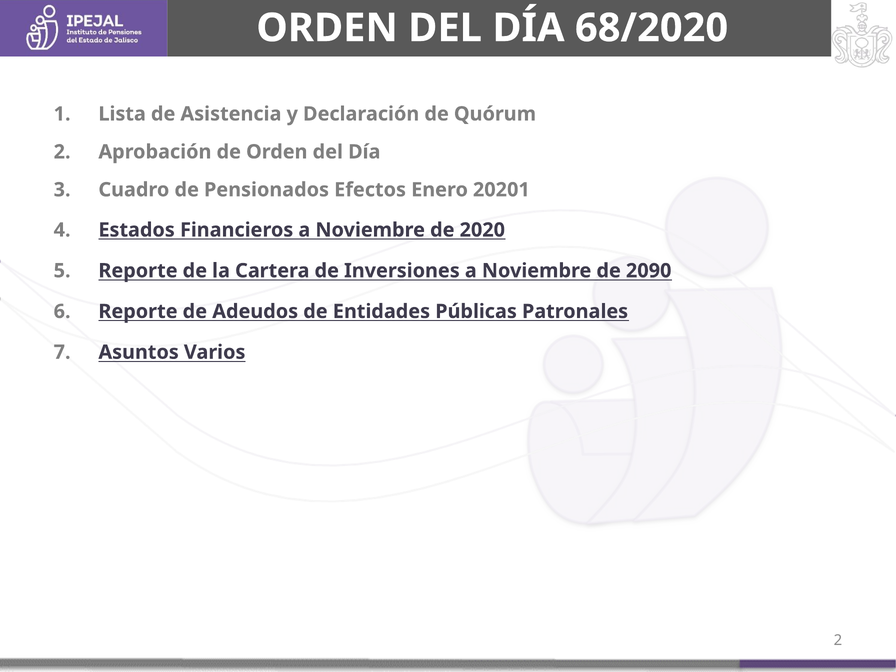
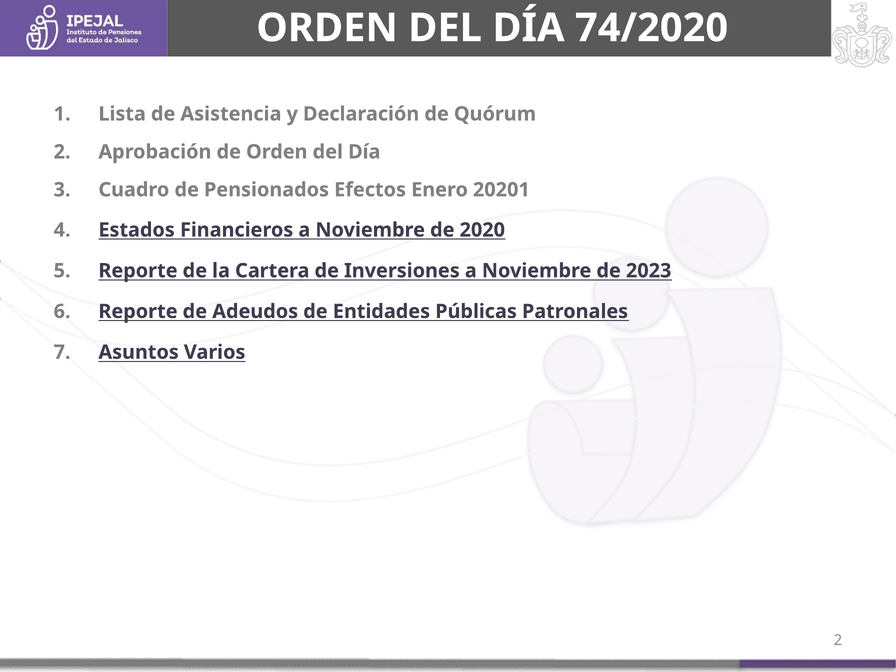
68/2020: 68/2020 -> 74/2020
2090: 2090 -> 2023
